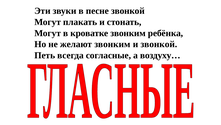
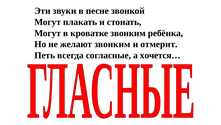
и звонкой: звонкой -> отмерит
воздуху…: воздуху… -> хочется…
